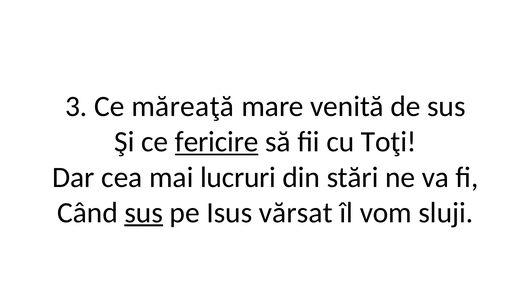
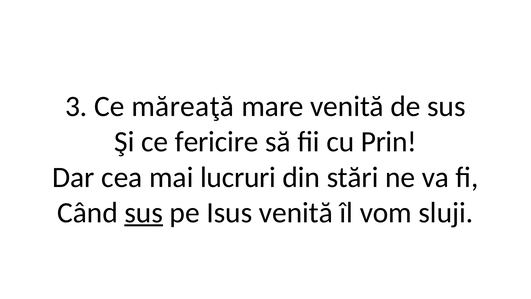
fericire underline: present -> none
Toţi: Toţi -> Prin
Isus vărsat: vărsat -> venită
